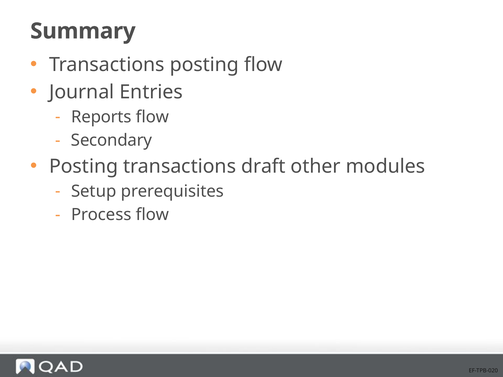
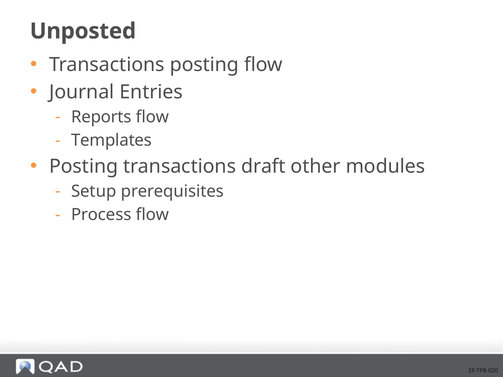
Summary: Summary -> Unposted
Secondary: Secondary -> Templates
